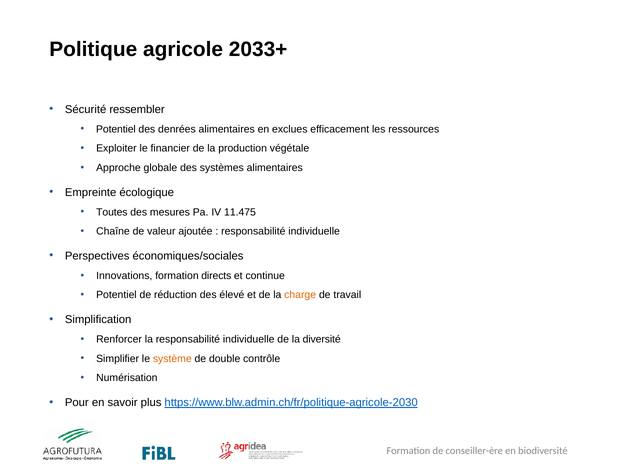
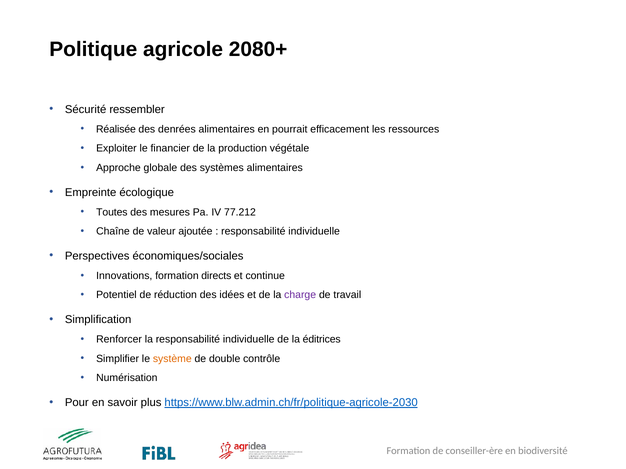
2033+: 2033+ -> 2080+
Potentiel at (116, 129): Potentiel -> Réalisée
exclues: exclues -> pourrait
11.475: 11.475 -> 77.212
élevé: élevé -> idées
charge colour: orange -> purple
diversité: diversité -> éditrices
